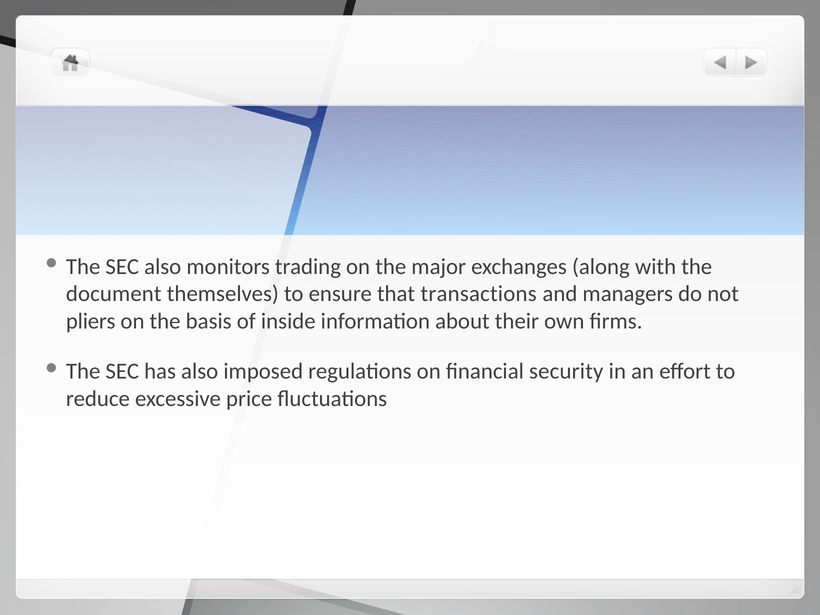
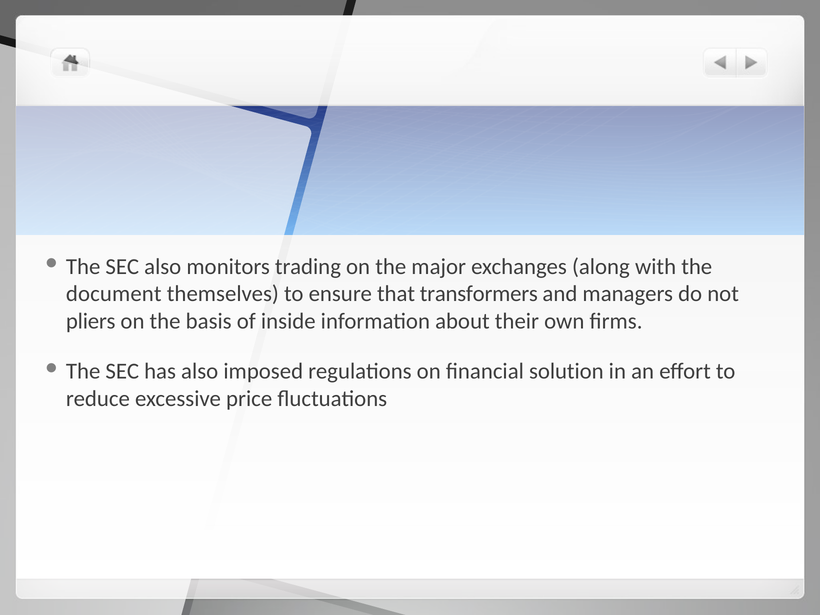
transactions: transactions -> transformers
security: security -> solution
